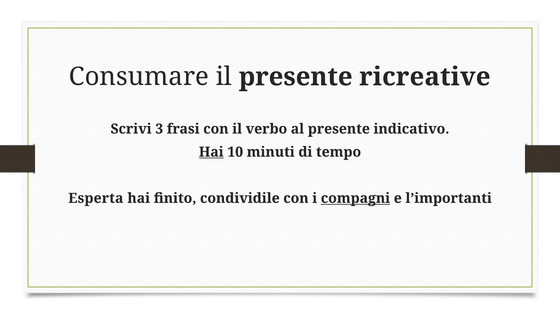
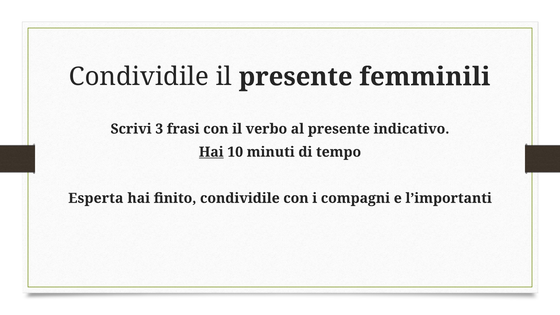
Consumare at (139, 77): Consumare -> Condividile
ricreative: ricreative -> femminili
compagni underline: present -> none
